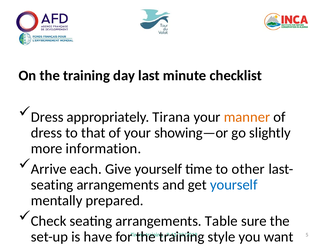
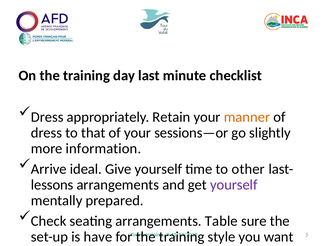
appropriately Tirana: Tirana -> Retain
showing—or: showing—or -> sessions—or
each: each -> ideal
seating at (52, 185): seating -> lessons
yourself at (234, 185) colour: blue -> purple
